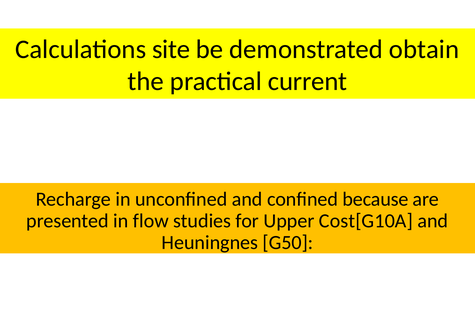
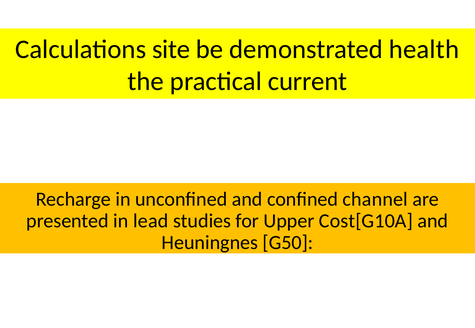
obtain: obtain -> health
because: because -> channel
flow: flow -> lead
